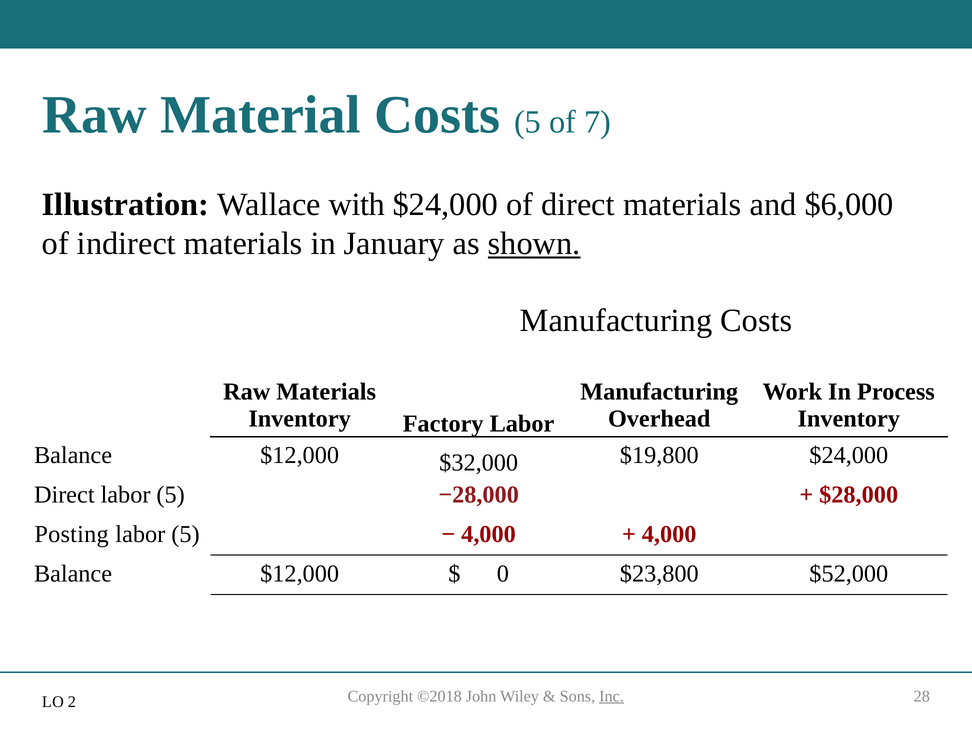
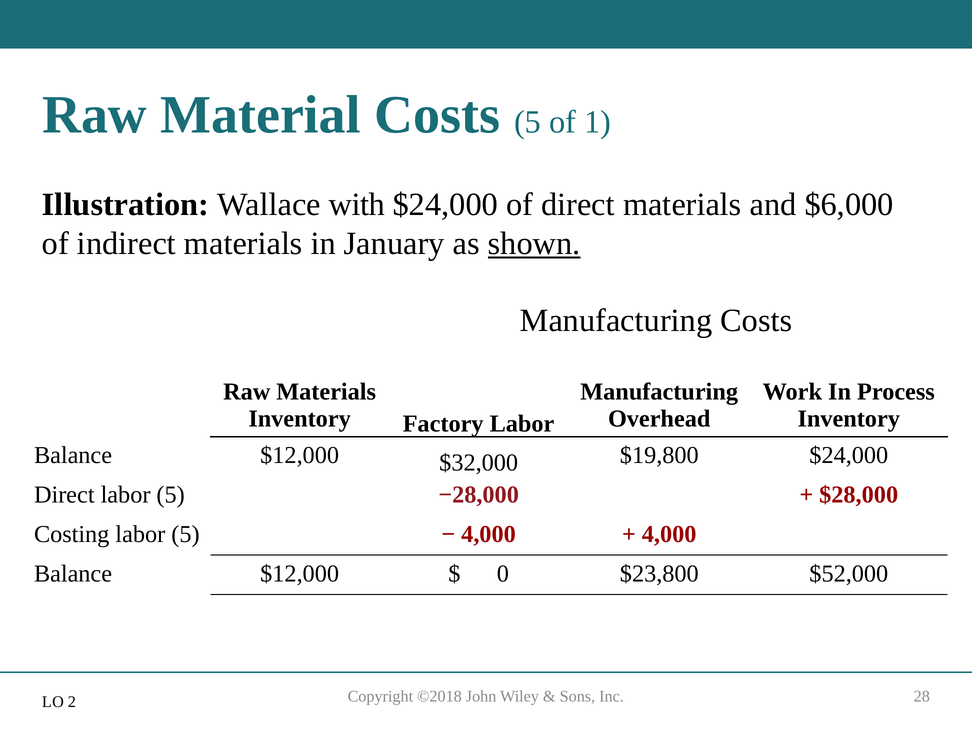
7: 7 -> 1
Posting: Posting -> Costing
Inc underline: present -> none
